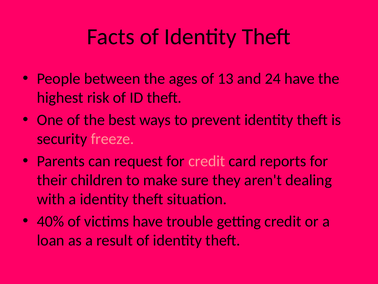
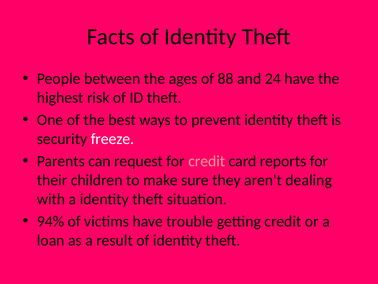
13: 13 -> 88
freeze colour: pink -> white
40%: 40% -> 94%
